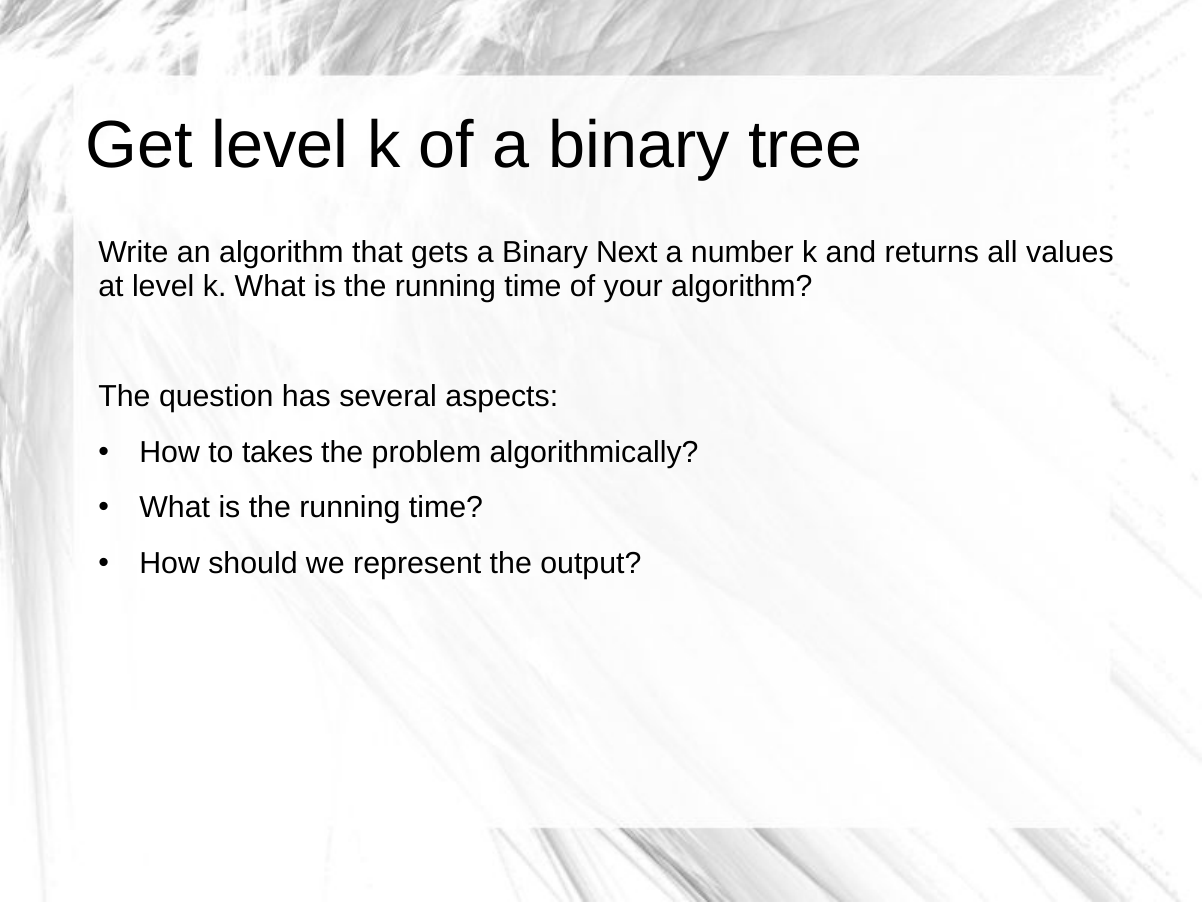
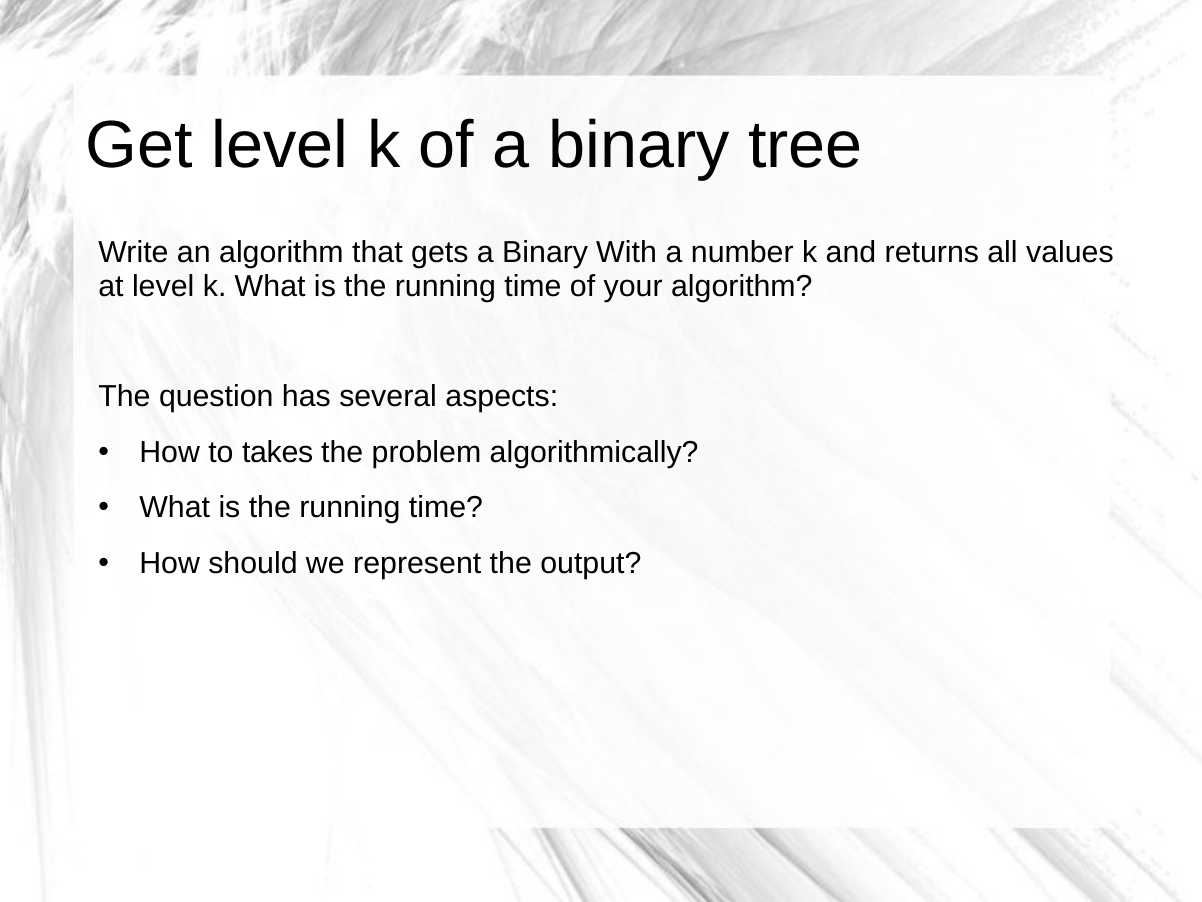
Next: Next -> With
